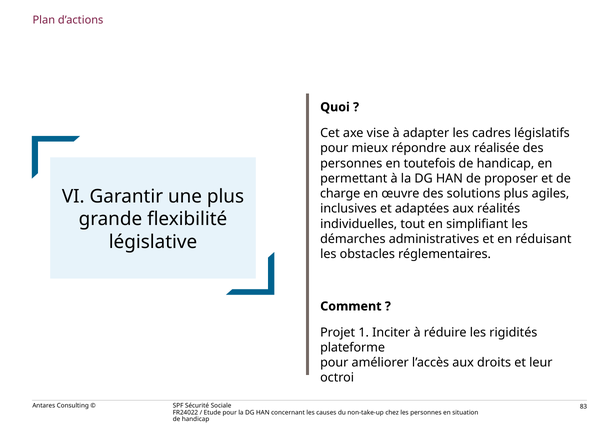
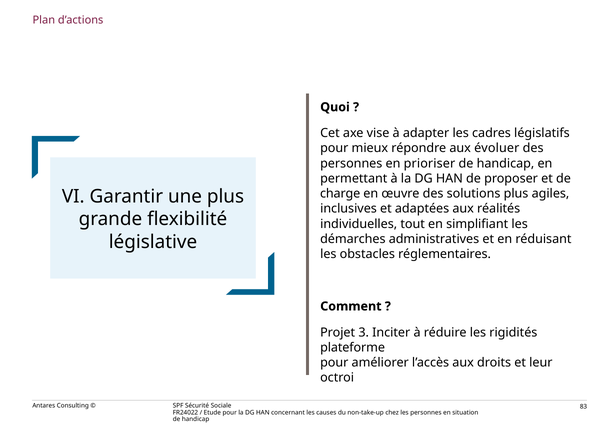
réalisée: réalisée -> évoluer
toutefois: toutefois -> prioriser
1: 1 -> 3
